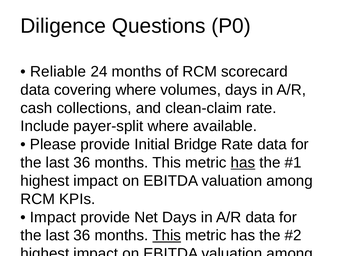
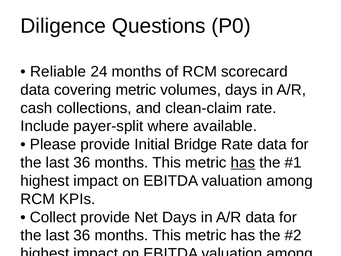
covering where: where -> metric
Impact at (53, 217): Impact -> Collect
This at (167, 235) underline: present -> none
